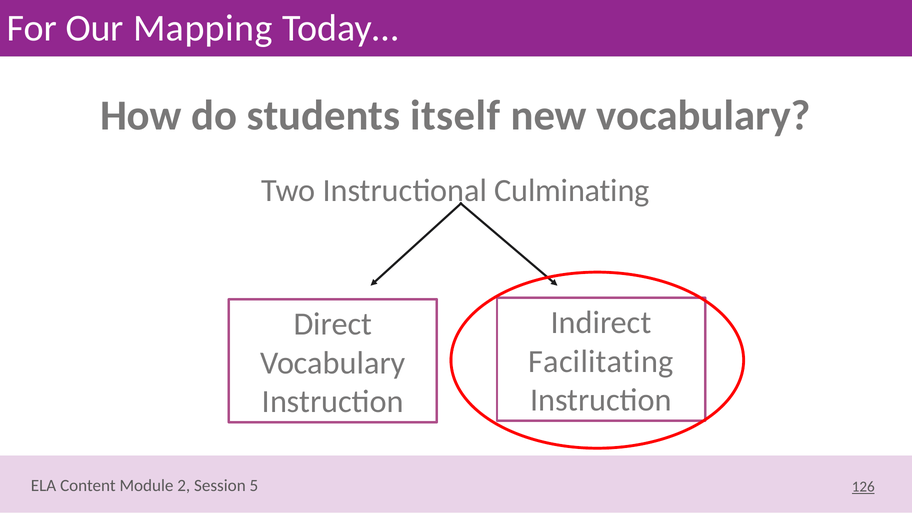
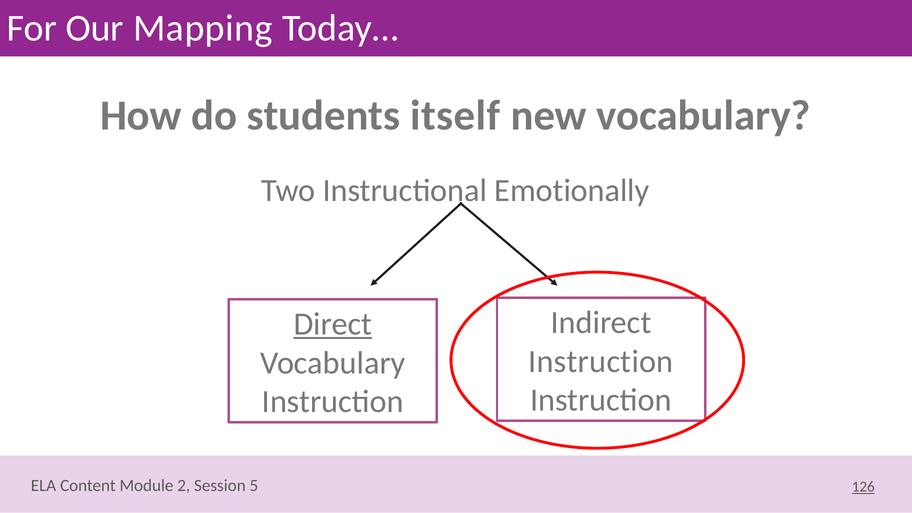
Culminating: Culminating -> Emotionally
Direct underline: none -> present
Facilitating at (601, 361): Facilitating -> Instruction
